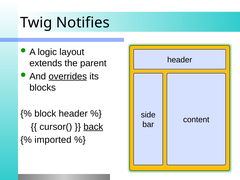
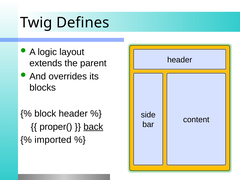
Notifies: Notifies -> Defines
overrides underline: present -> none
cursor(: cursor( -> proper(
